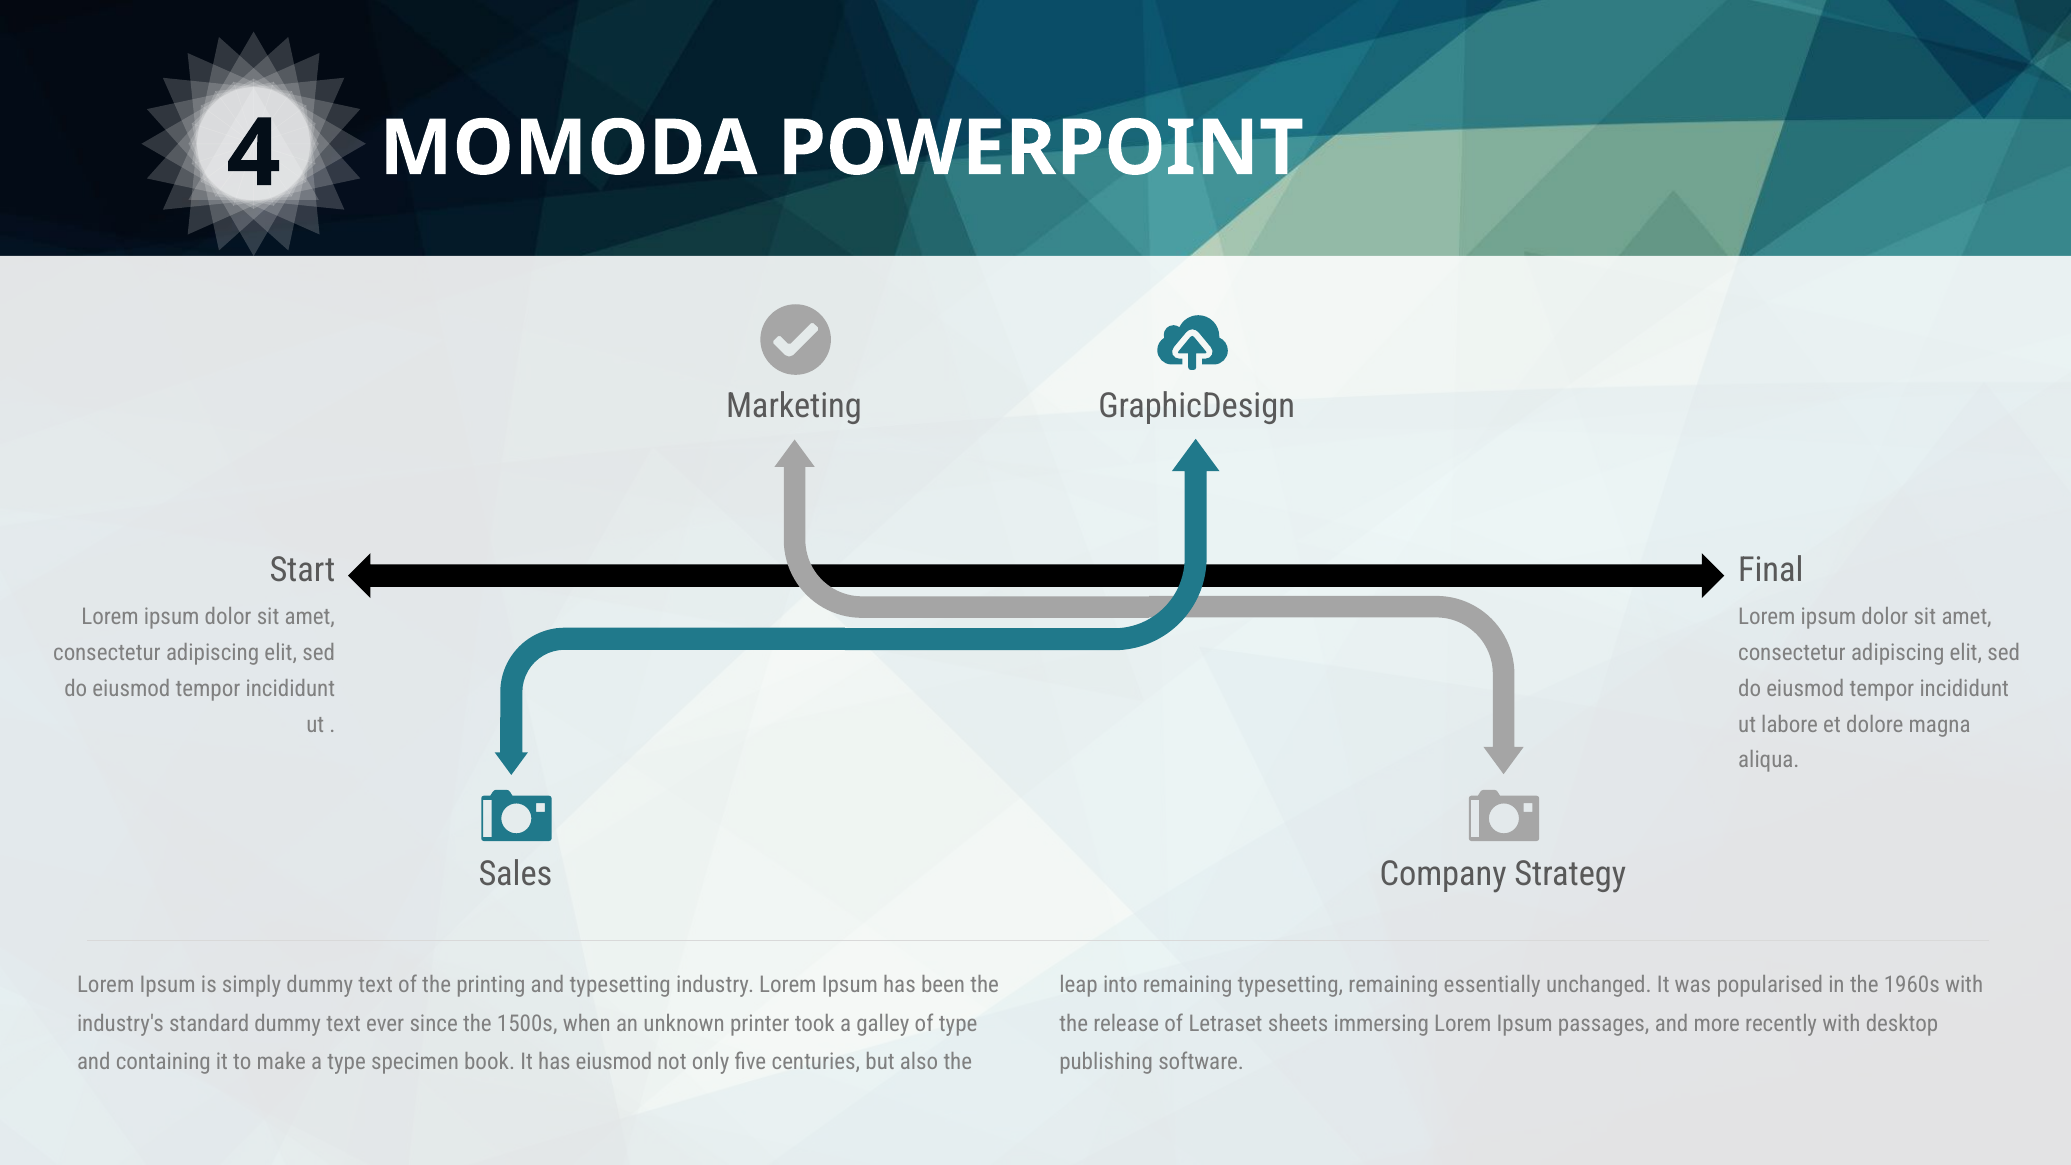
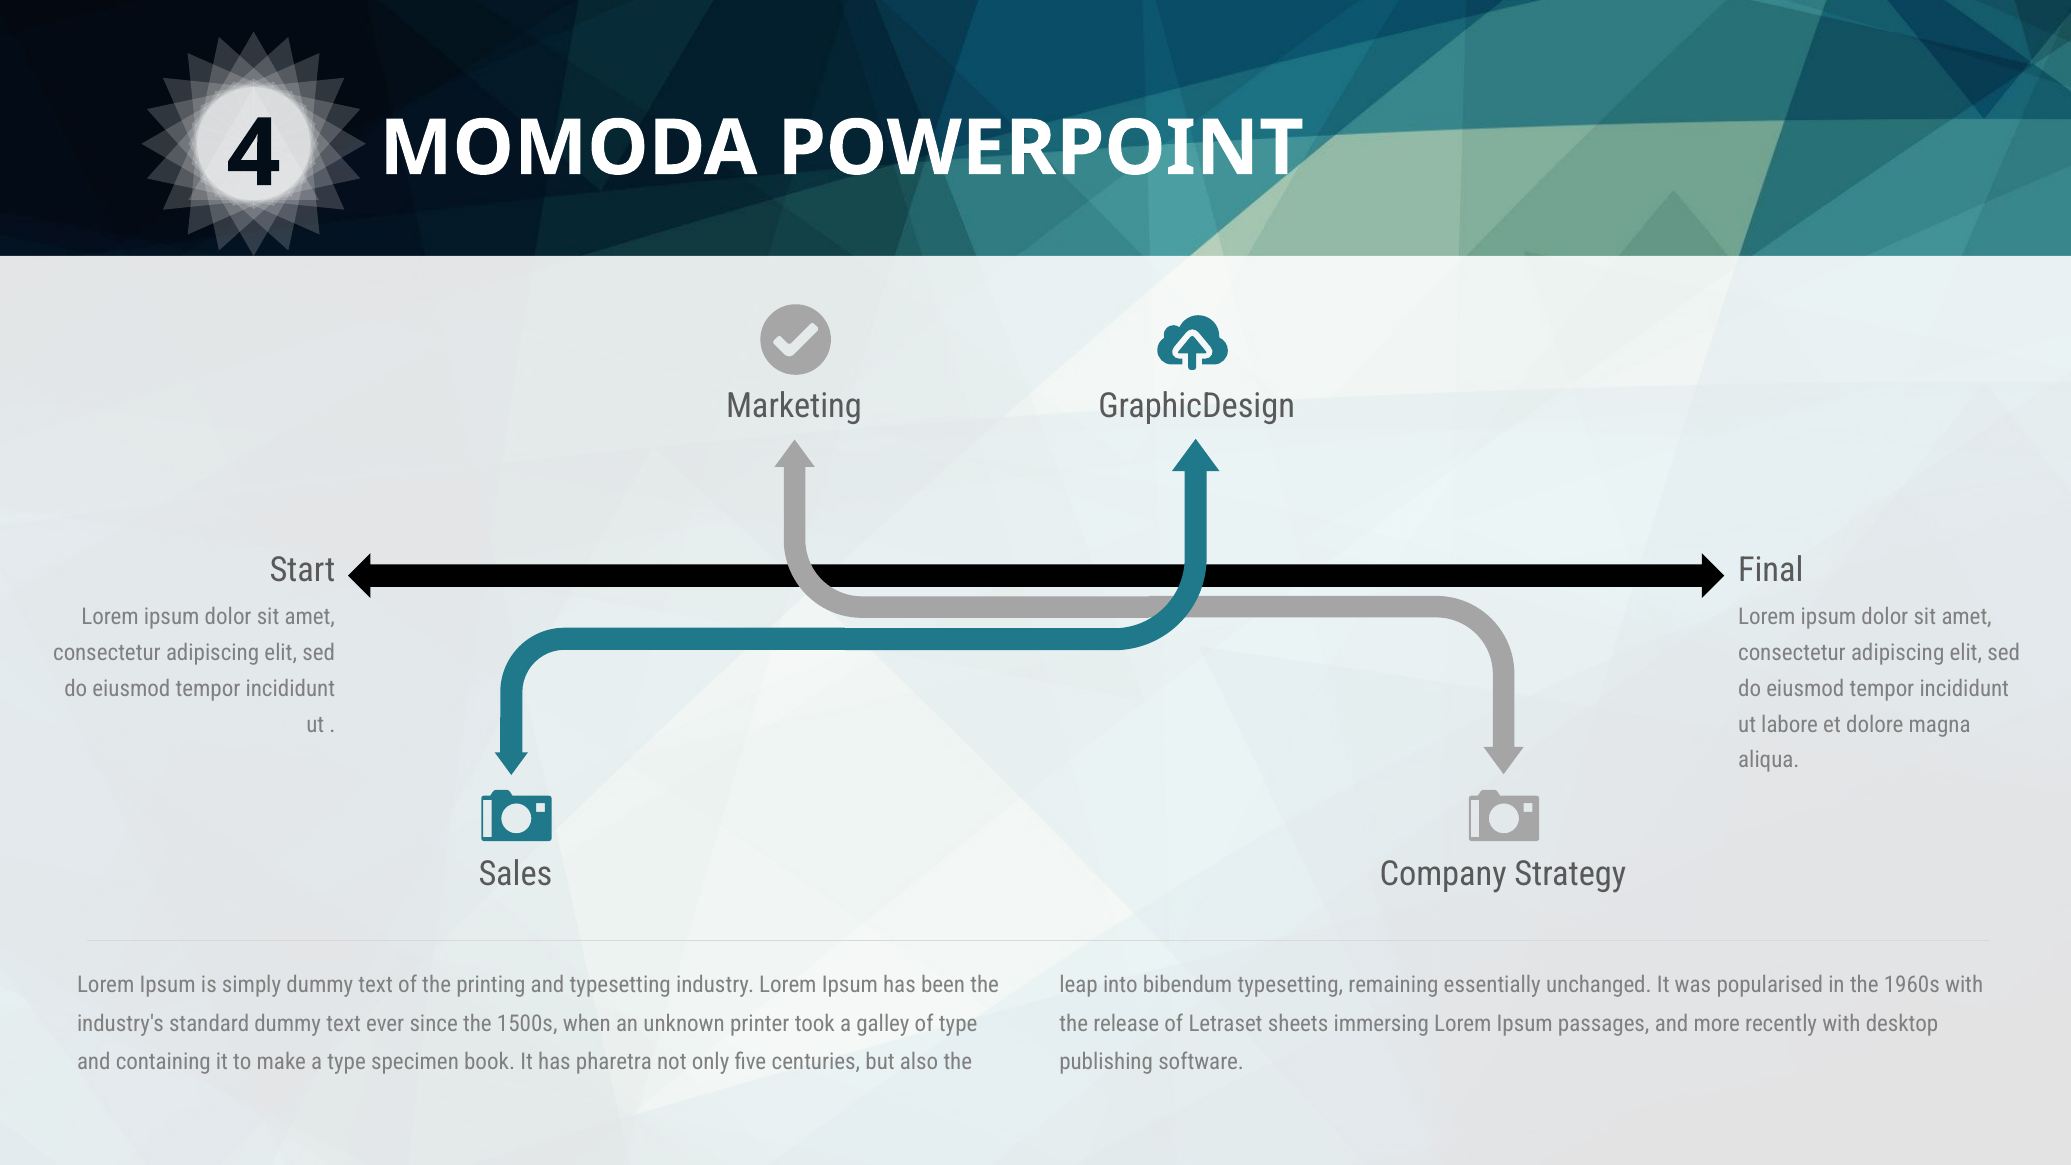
into remaining: remaining -> bibendum
has eiusmod: eiusmod -> pharetra
